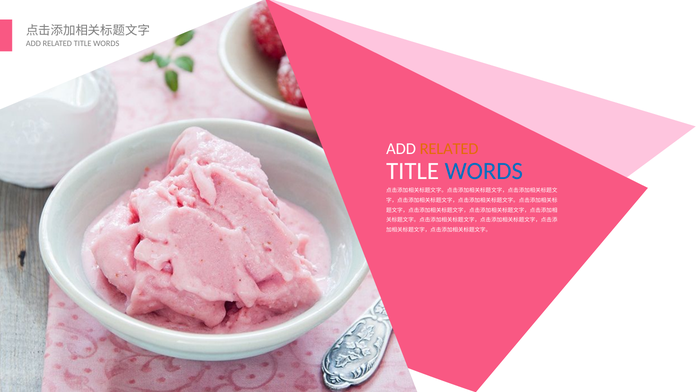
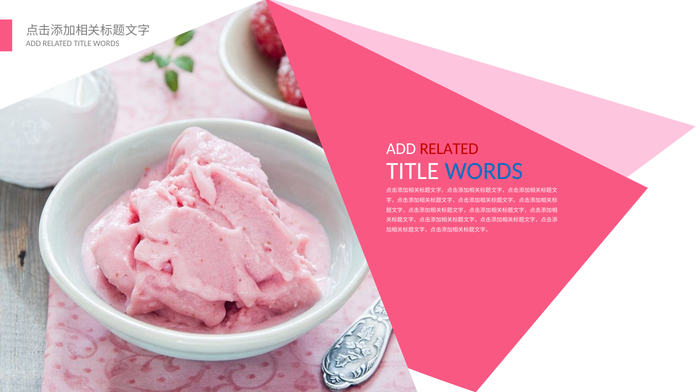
RELATED at (449, 149) colour: orange -> red
